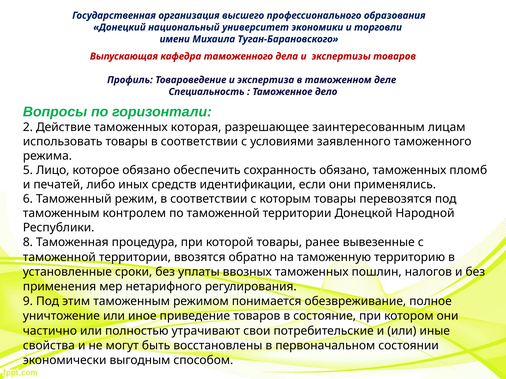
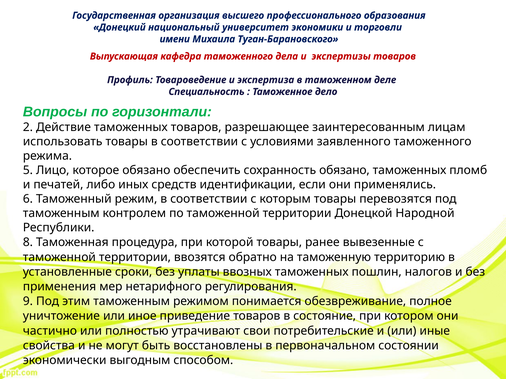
таможенных которая: которая -> товаров
